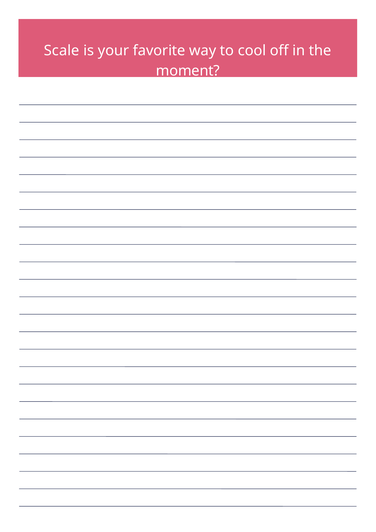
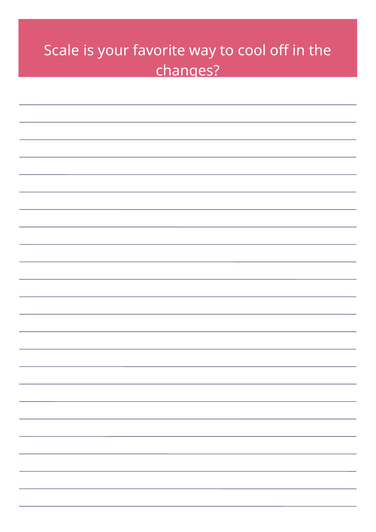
moment: moment -> changes
